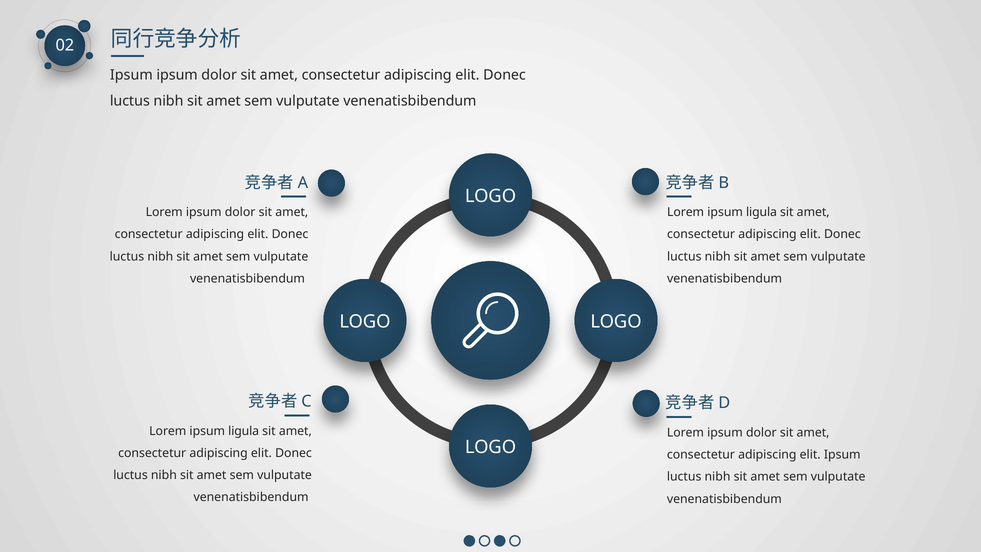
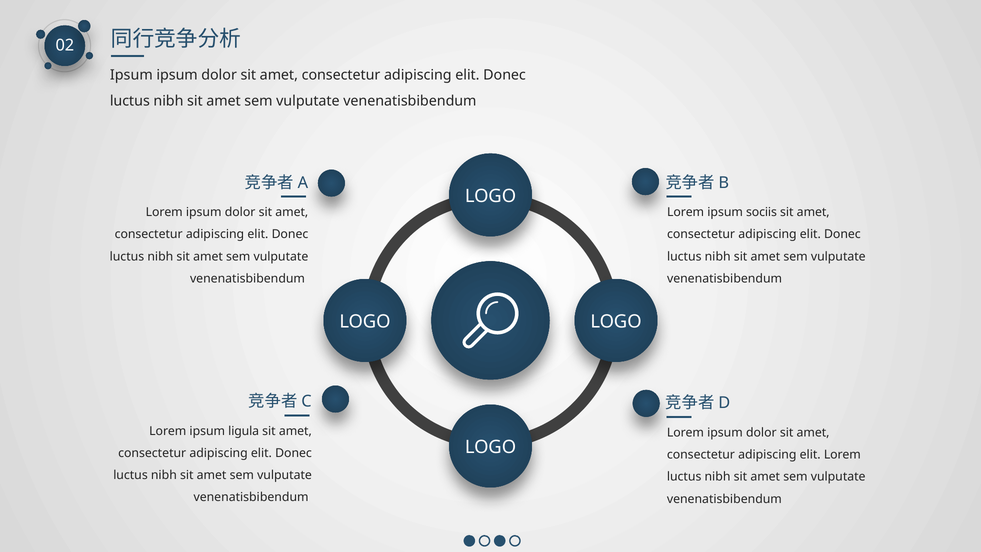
ligula at (762, 212): ligula -> sociis
elit Ipsum: Ipsum -> Lorem
